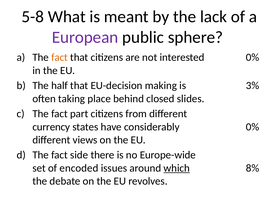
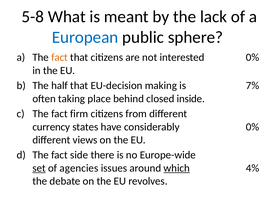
European colour: purple -> blue
3%: 3% -> 7%
slides: slides -> inside
part: part -> firm
set underline: none -> present
encoded: encoded -> agencies
8%: 8% -> 4%
